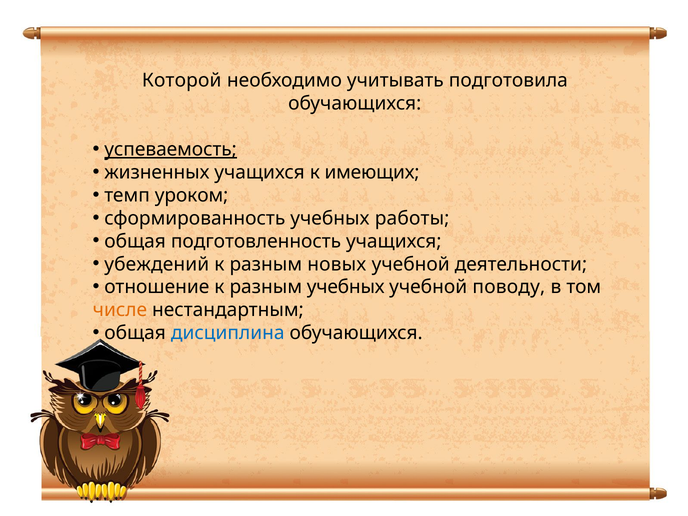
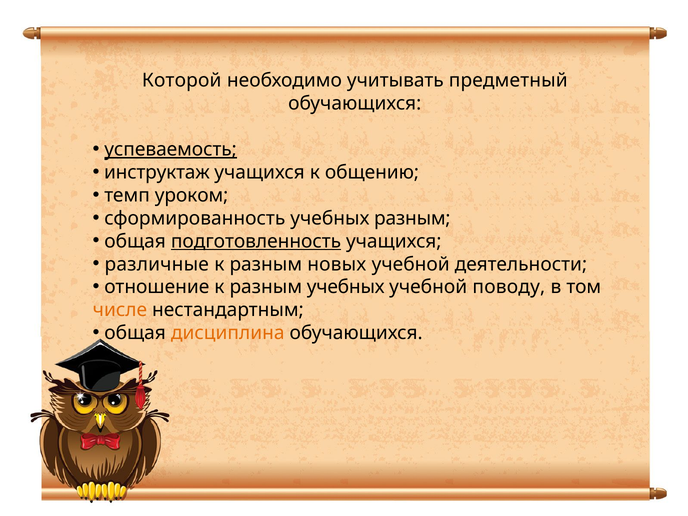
подготовила: подготовила -> предметный
жизненных: жизненных -> инструктаж
имеющих: имеющих -> общению
учебных работы: работы -> разным
подготовленность underline: none -> present
убеждений: убеждений -> различные
дисциплина colour: blue -> orange
